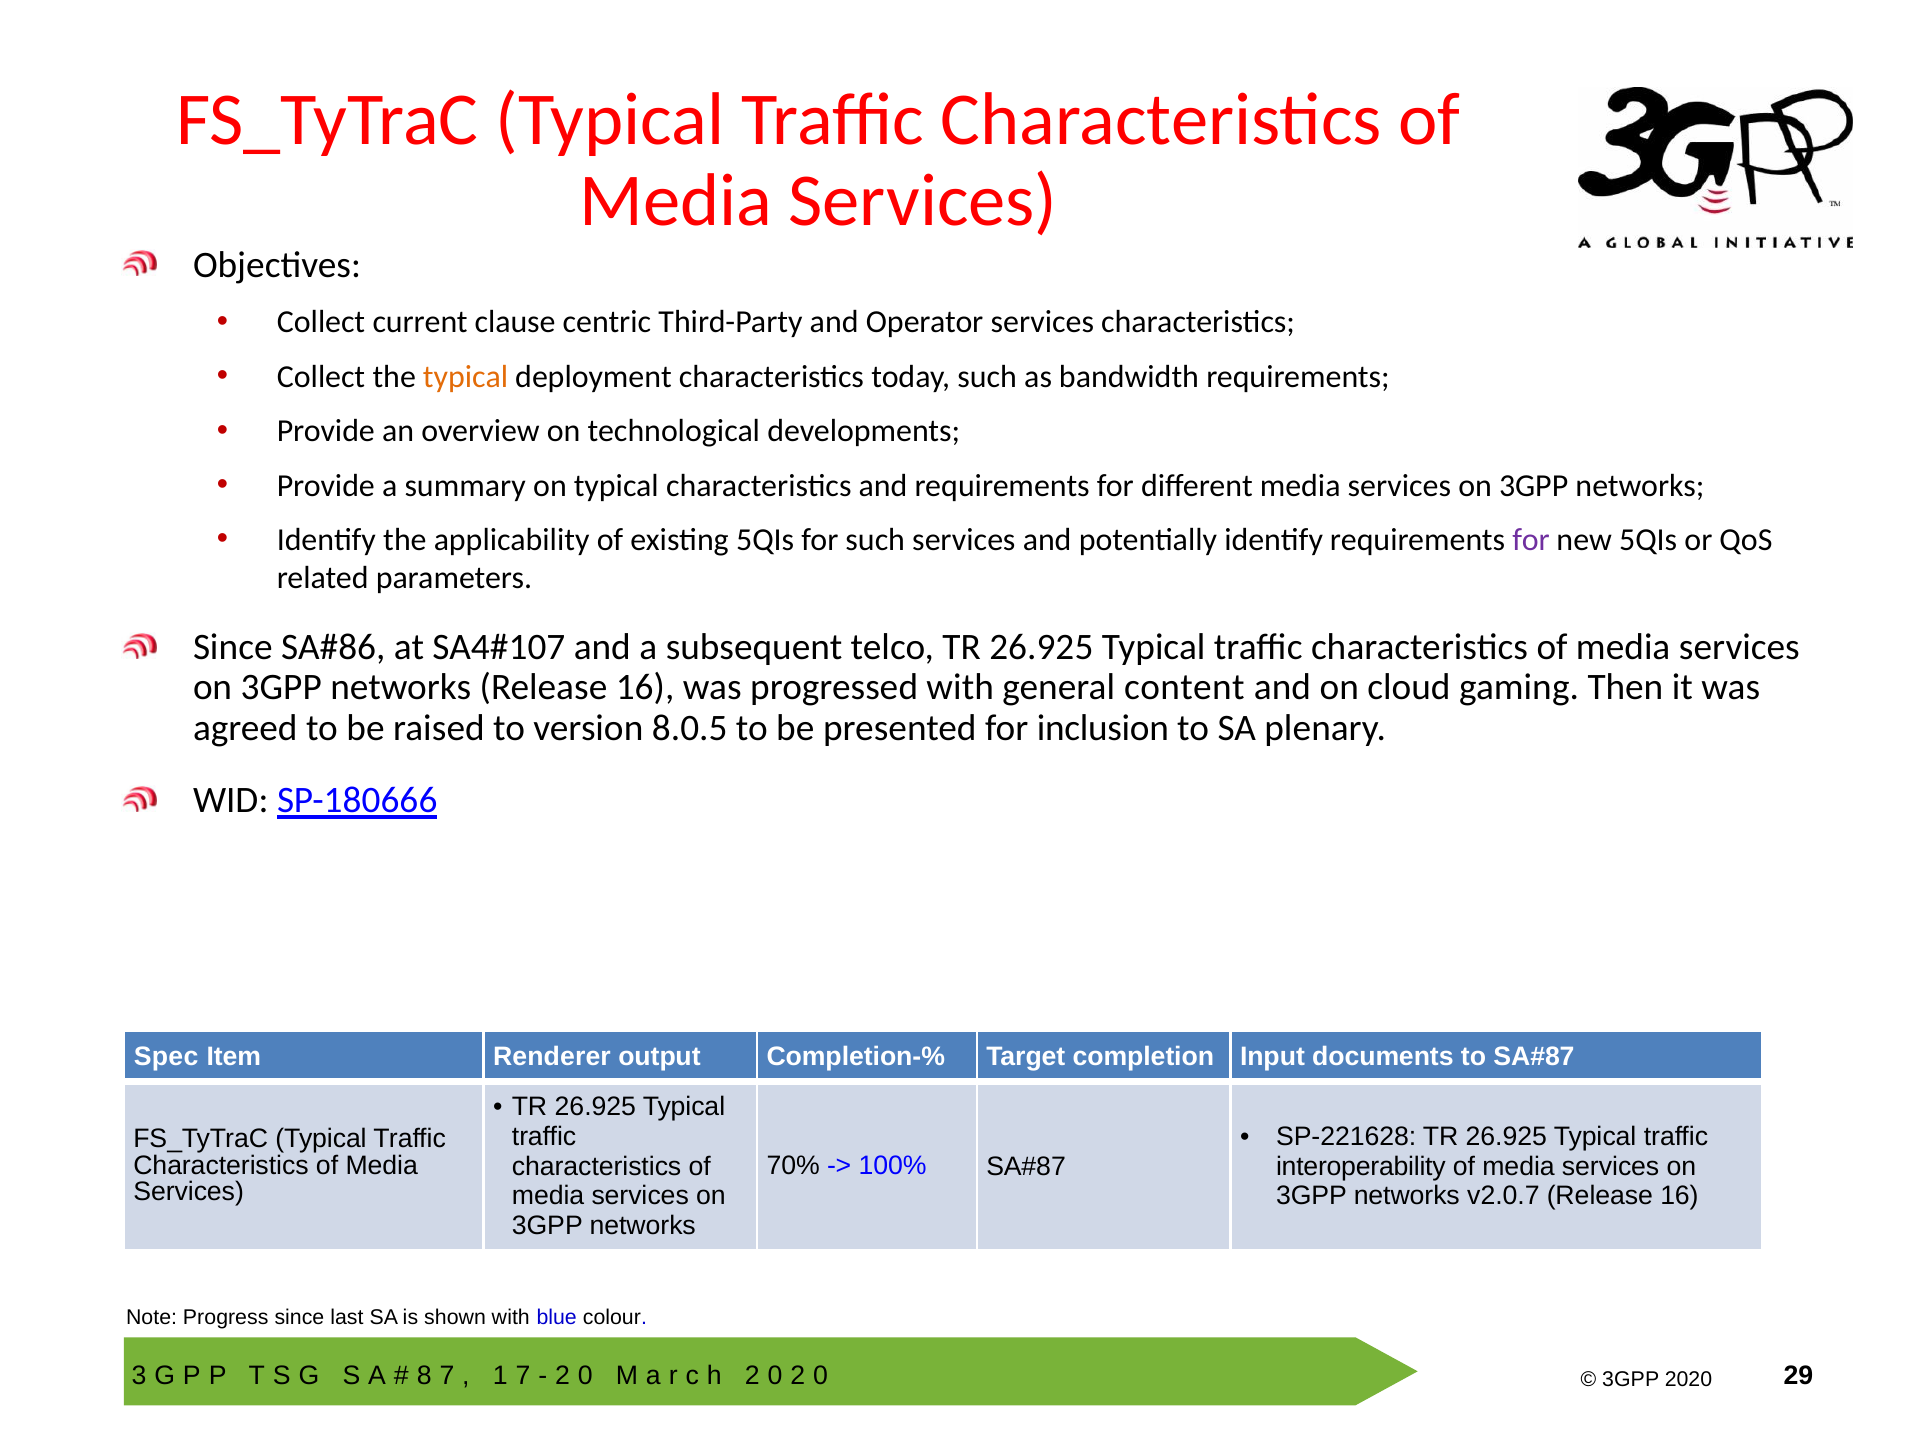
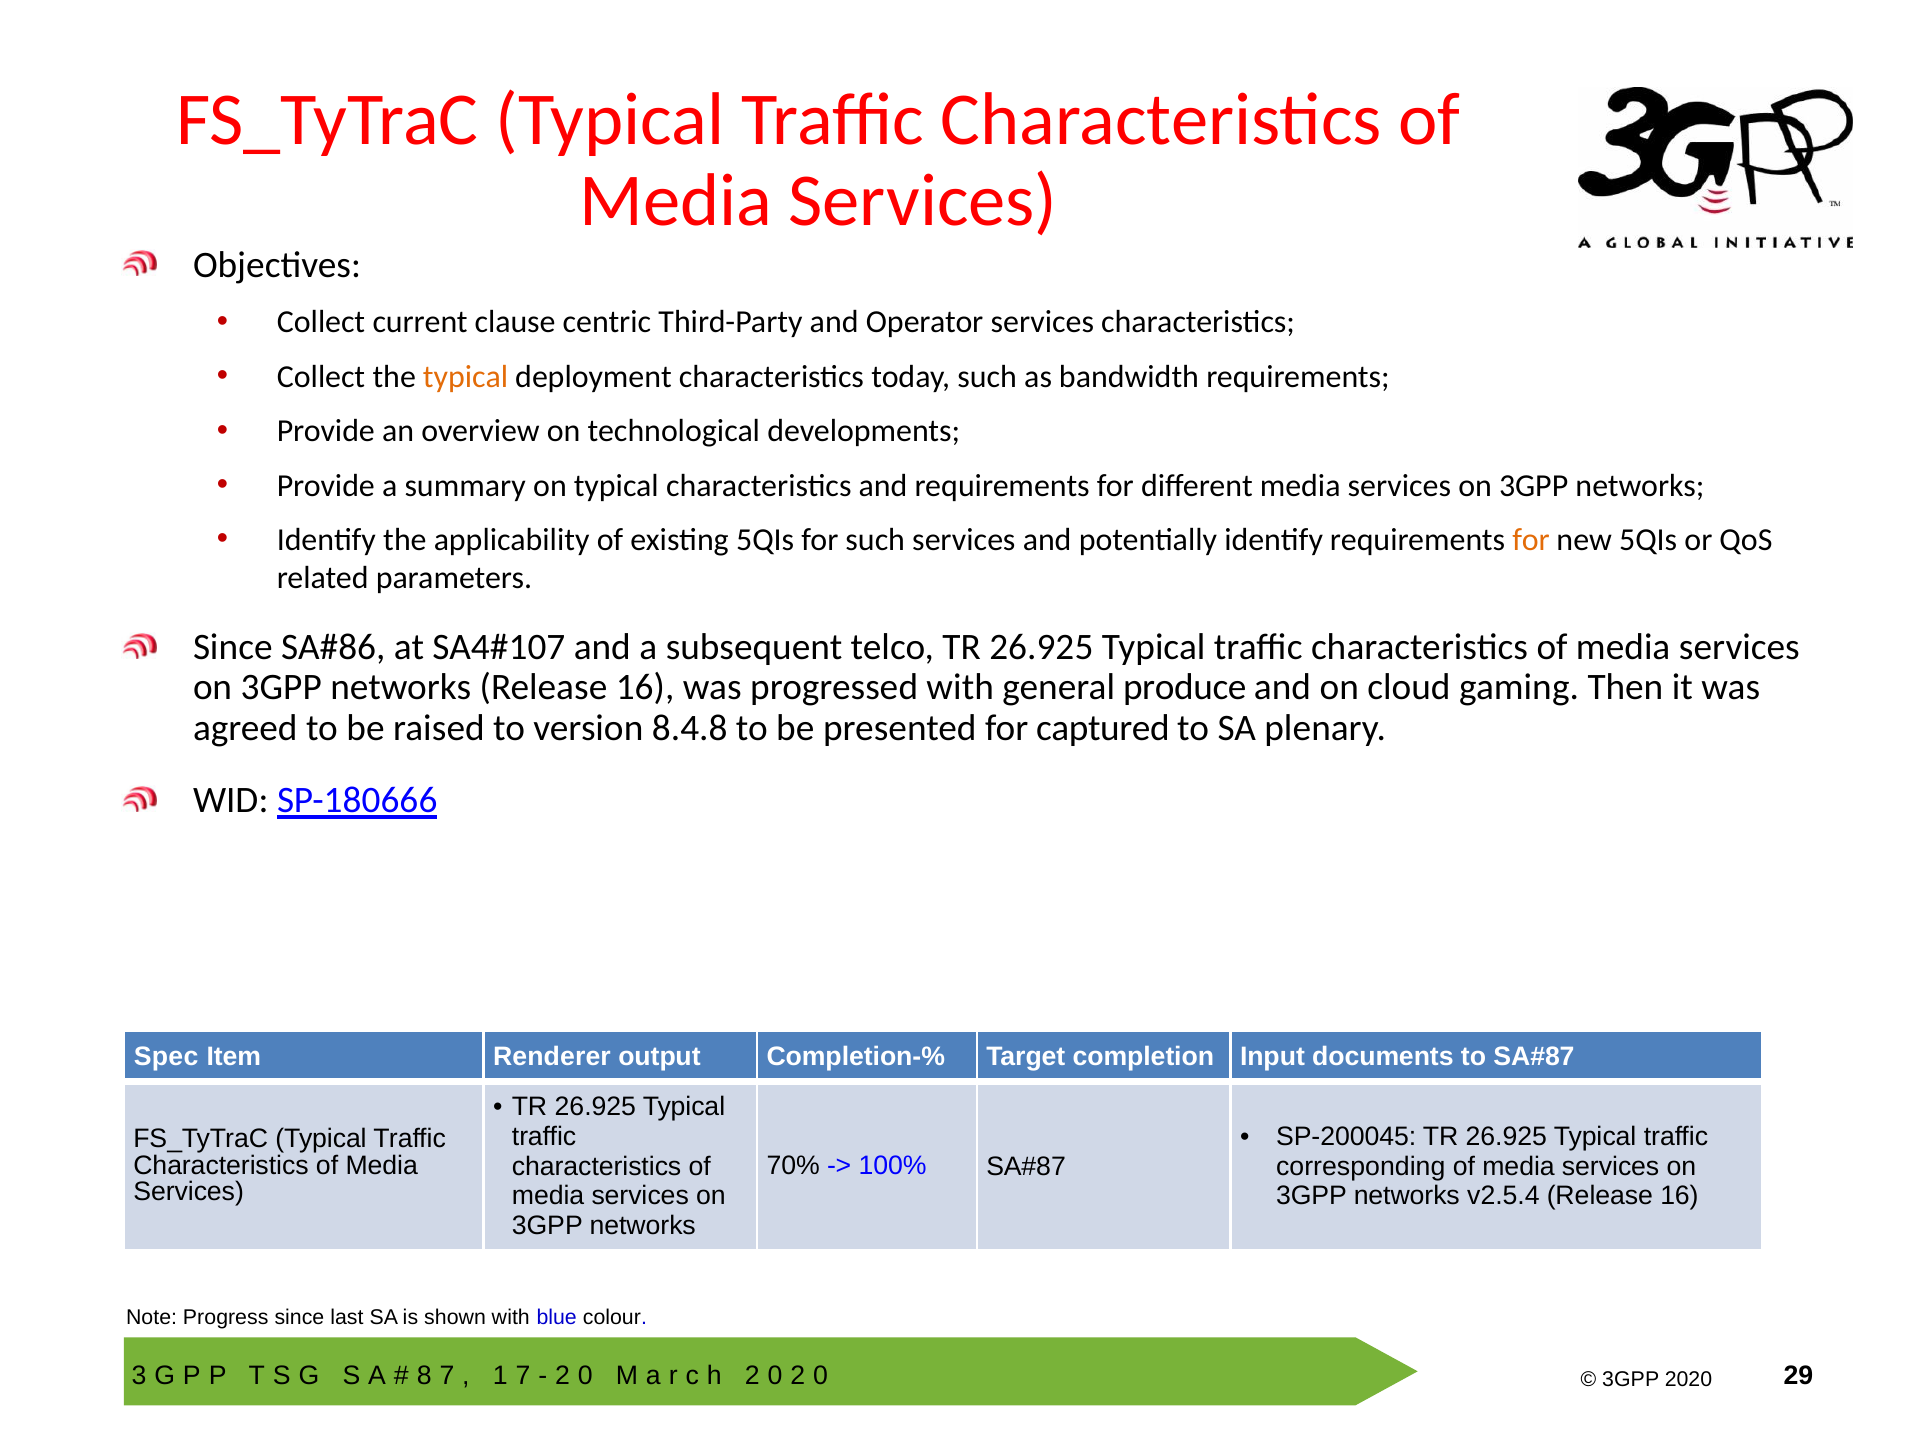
for at (1531, 540) colour: purple -> orange
content: content -> produce
8.0.5: 8.0.5 -> 8.4.8
inclusion: inclusion -> captured
SP-221628: SP-221628 -> SP-200045
interoperability: interoperability -> corresponding
v2.0.7: v2.0.7 -> v2.5.4
